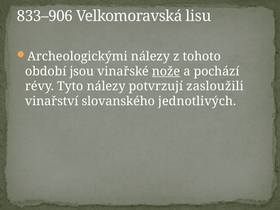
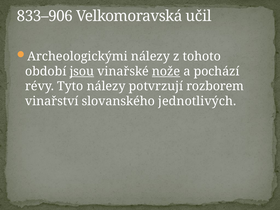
lisu: lisu -> učil
jsou underline: none -> present
zasloužili: zasloužili -> rozborem
